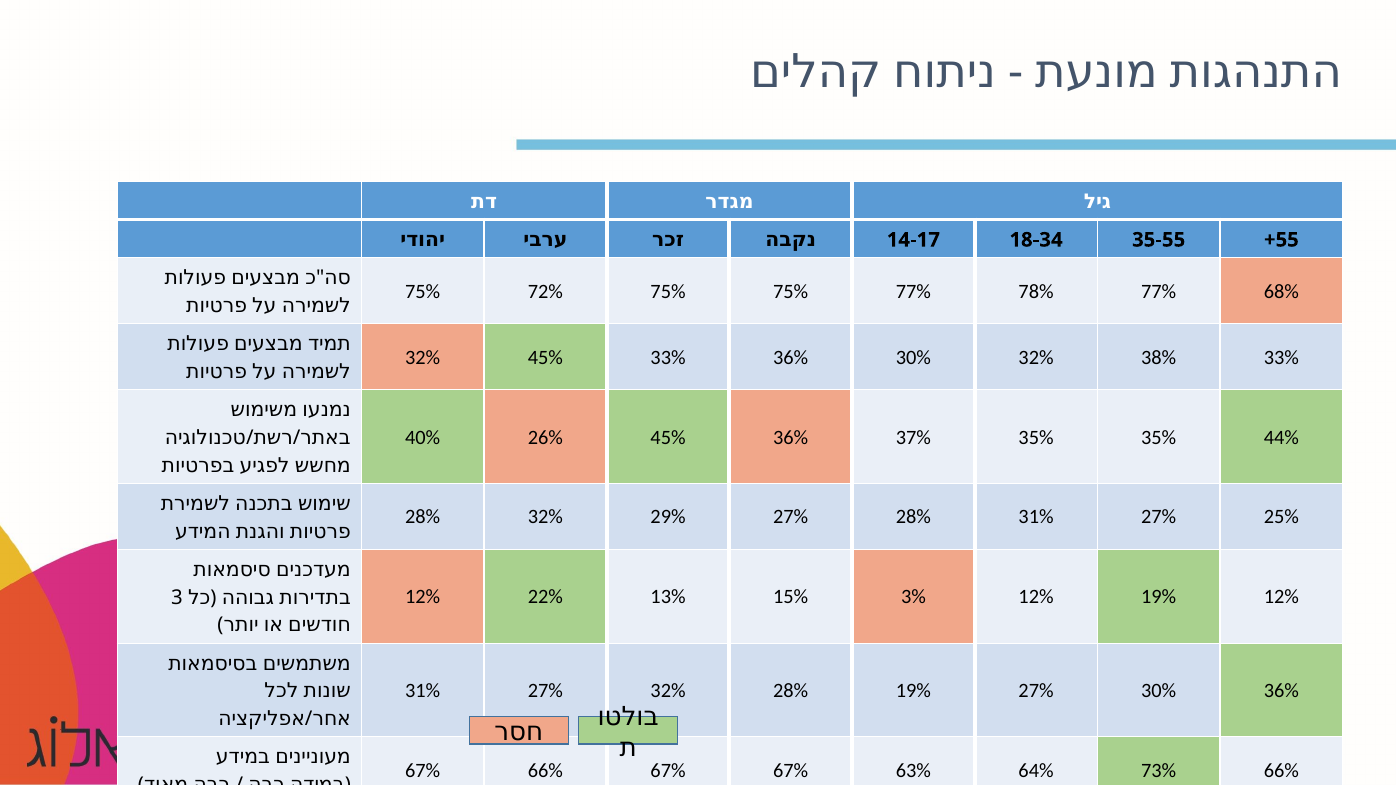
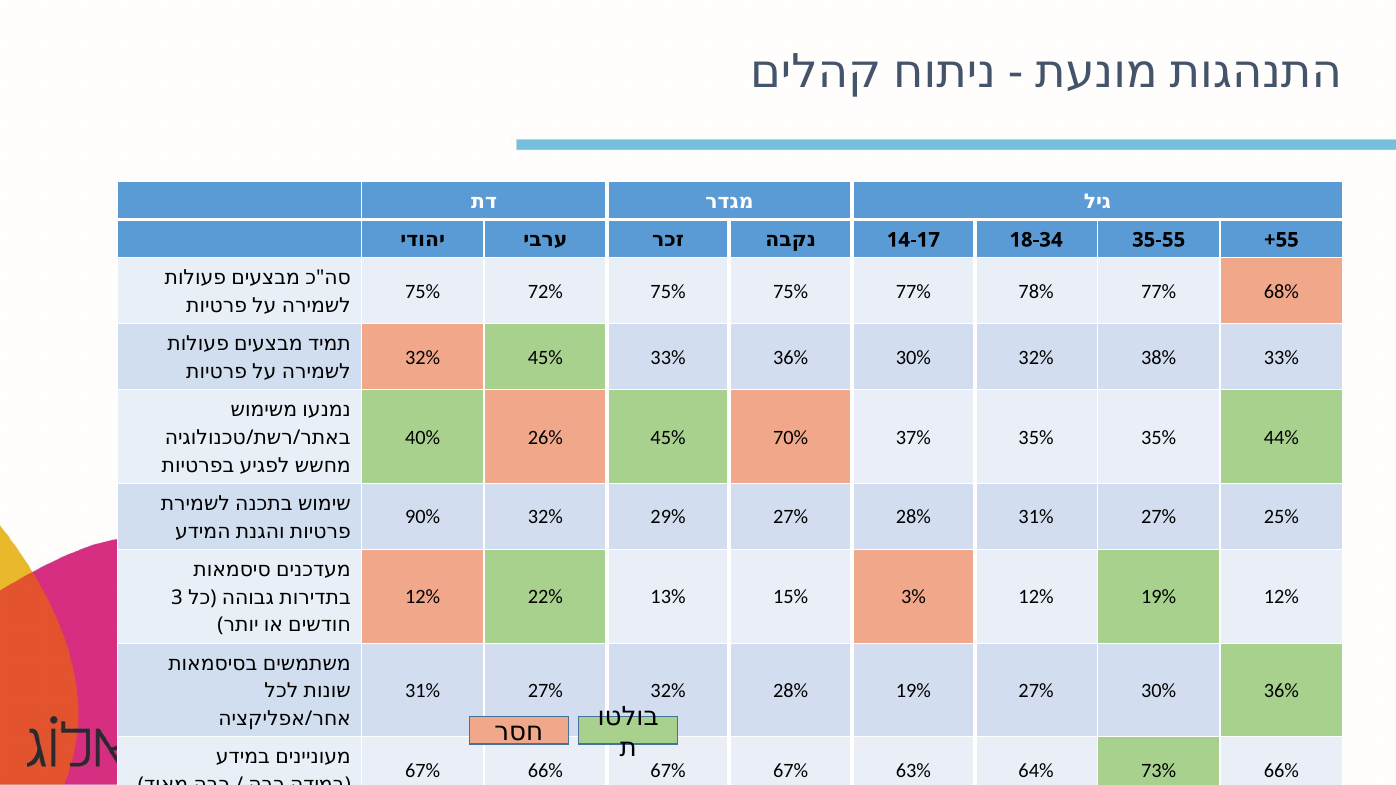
45% 36%: 36% -> 70%
28% at (423, 517): 28% -> 90%
